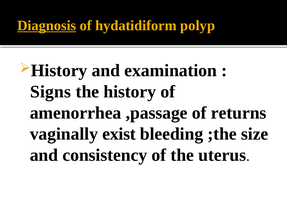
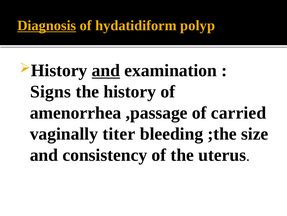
and at (106, 70) underline: none -> present
returns: returns -> carried
exist: exist -> titer
